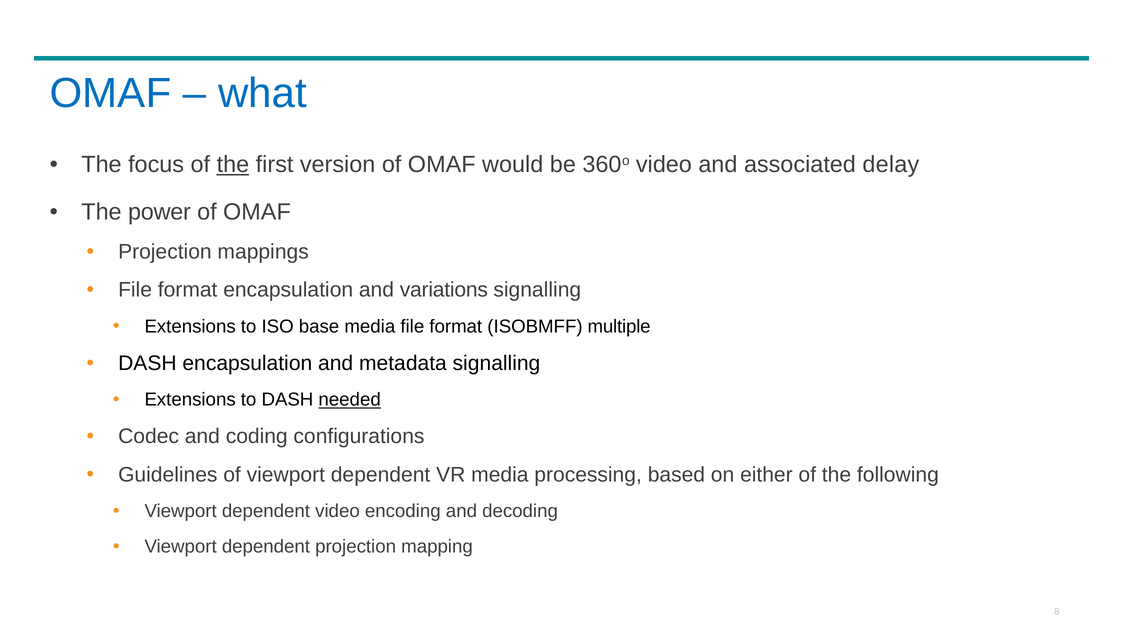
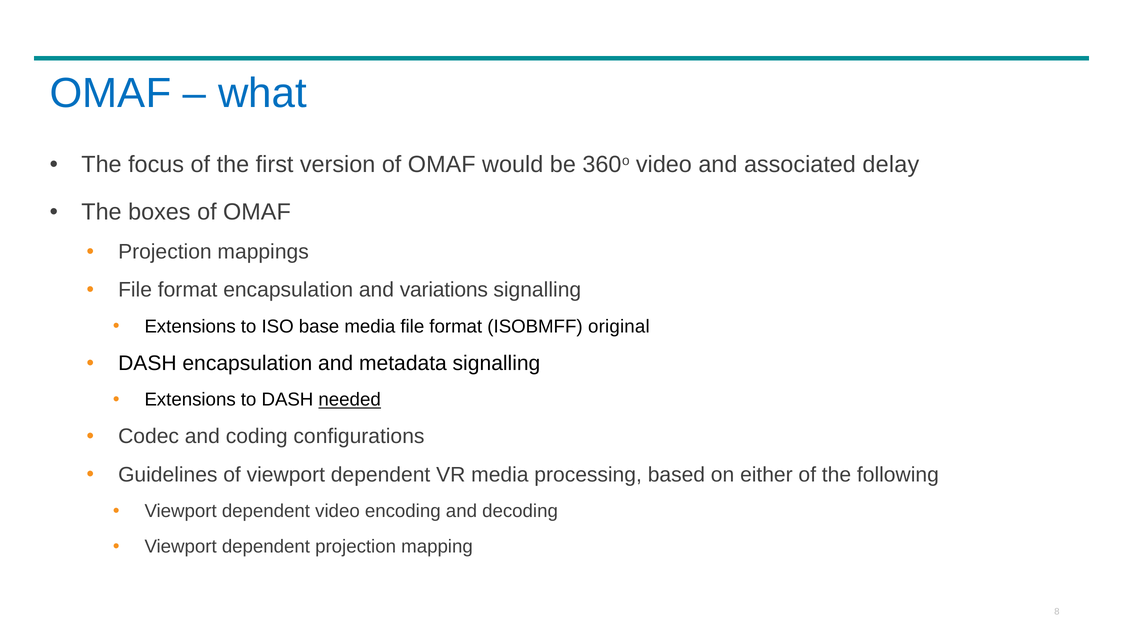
the at (233, 164) underline: present -> none
power: power -> boxes
multiple: multiple -> original
